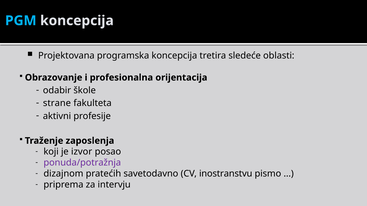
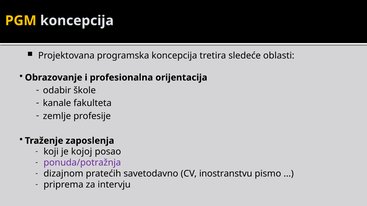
PGM colour: light blue -> yellow
strane: strane -> kanale
aktivni: aktivni -> zemlje
izvor: izvor -> kojoj
